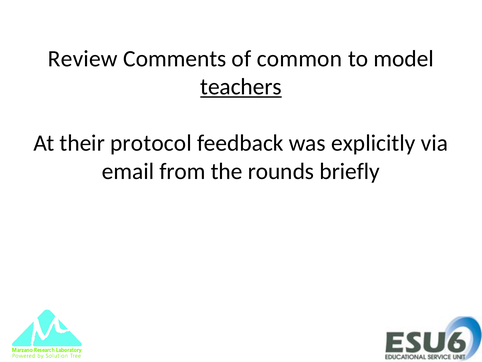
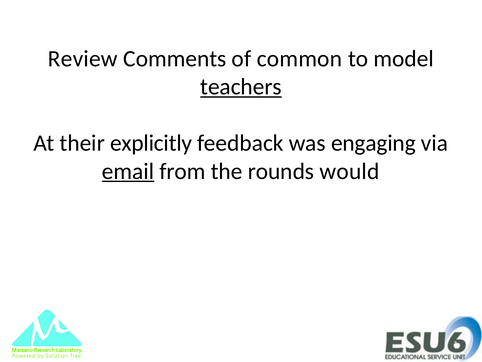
protocol: protocol -> explicitly
explicitly: explicitly -> engaging
email underline: none -> present
briefly: briefly -> would
